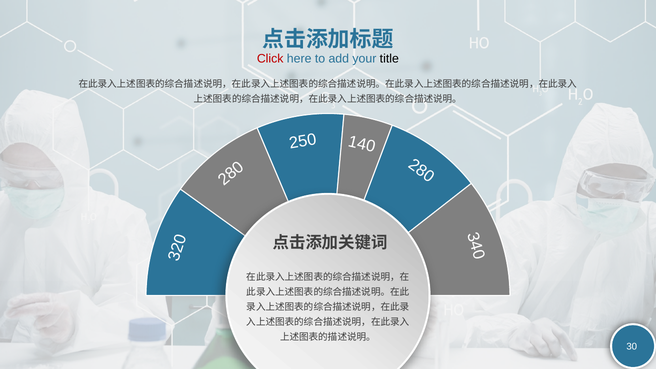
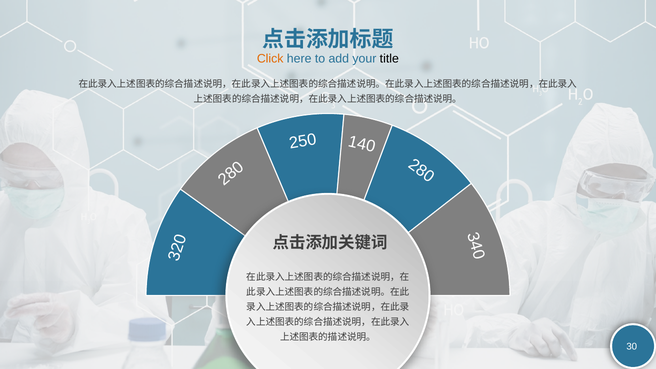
Click colour: red -> orange
